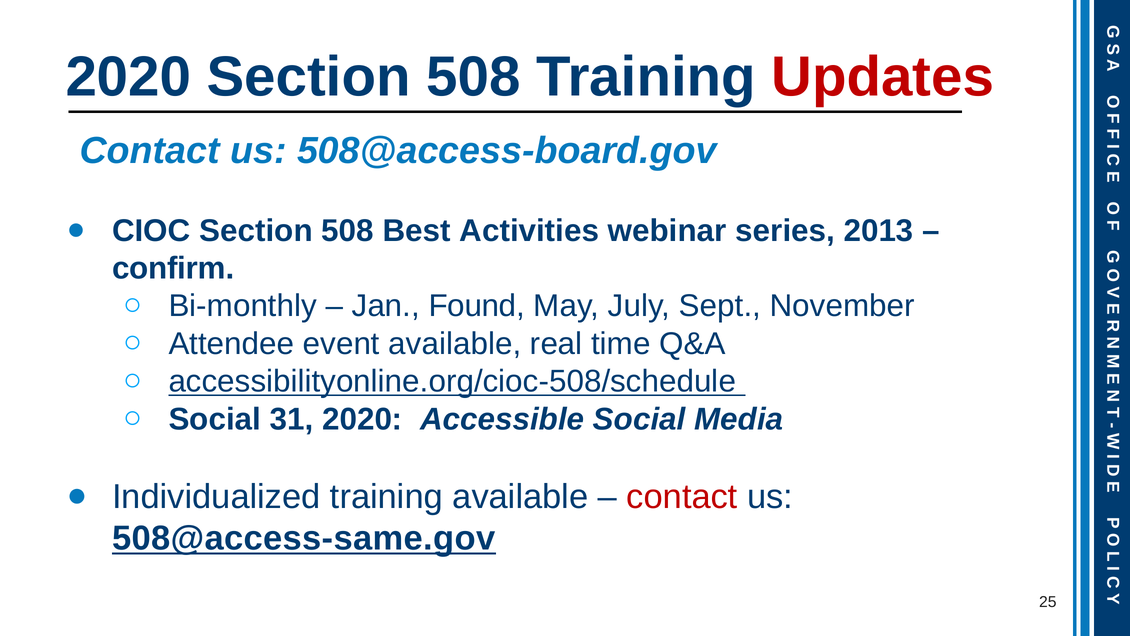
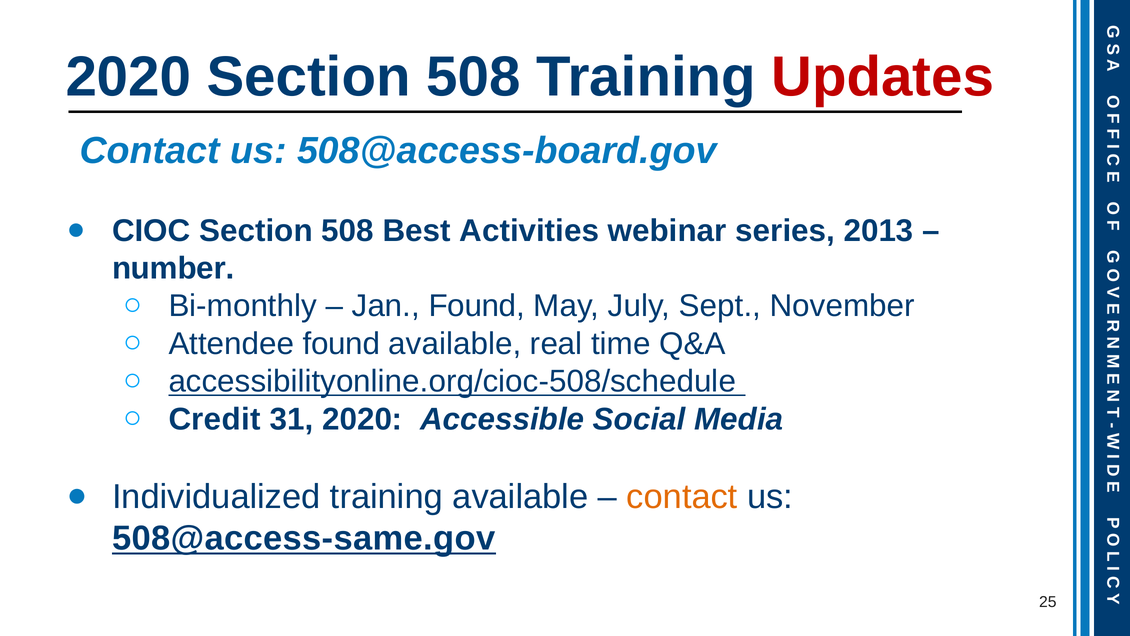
confirm: confirm -> number
Attendee event: event -> found
Social at (215, 419): Social -> Credit
contact at (682, 496) colour: red -> orange
